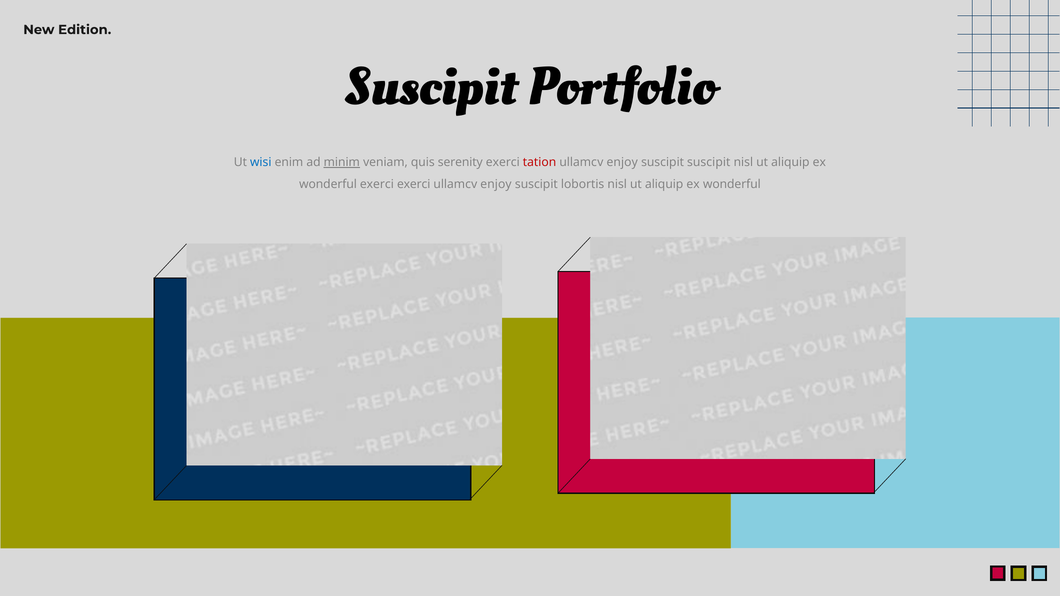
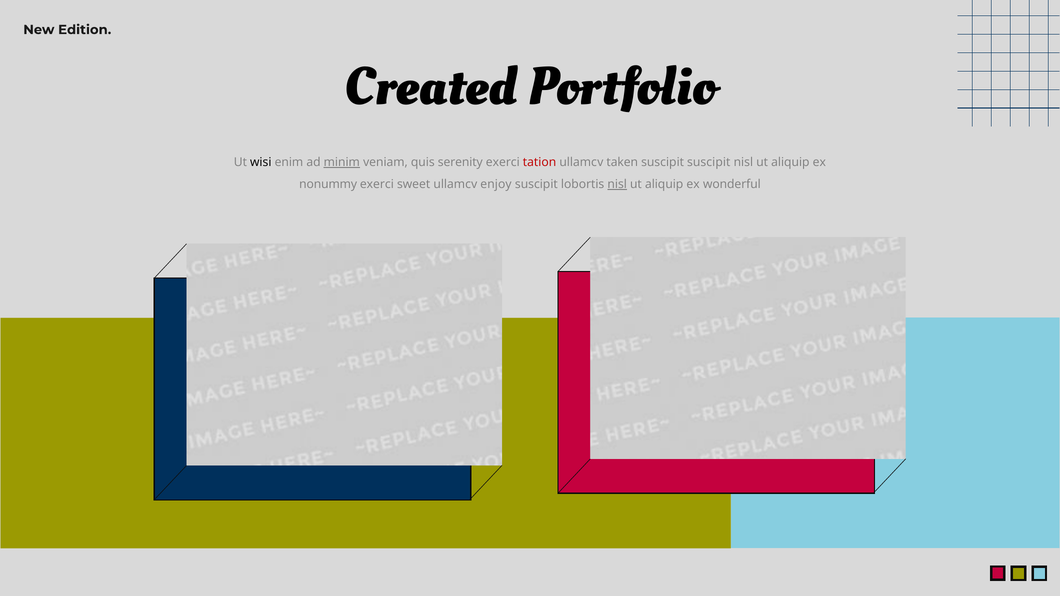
Suscipit at (431, 87): Suscipit -> Created
wisi colour: blue -> black
enjoy at (622, 162): enjoy -> taken
wonderful at (328, 184): wonderful -> nonummy
exerci exerci: exerci -> sweet
nisl at (617, 184) underline: none -> present
